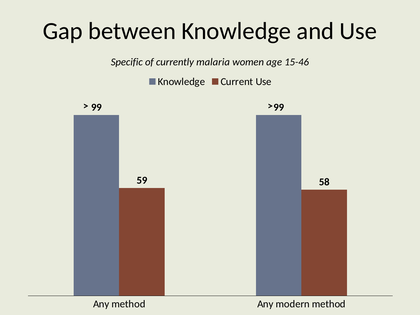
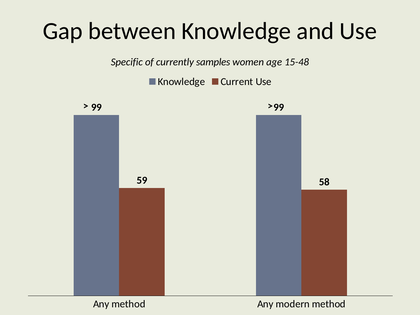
malaria: malaria -> samples
15-46: 15-46 -> 15-48
